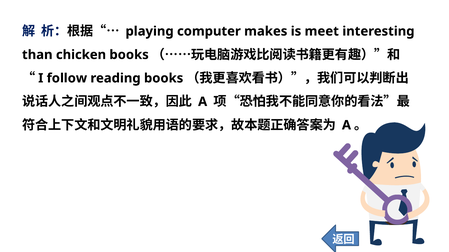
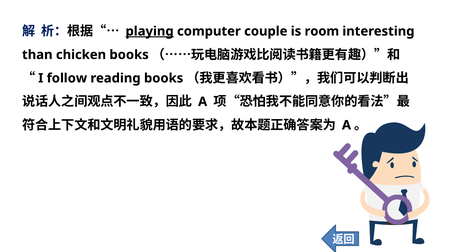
playing underline: none -> present
makes: makes -> couple
meet: meet -> room
